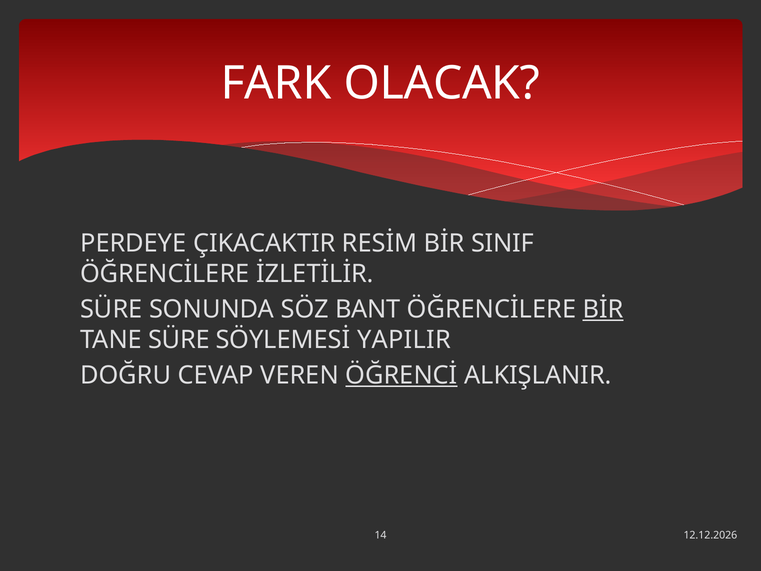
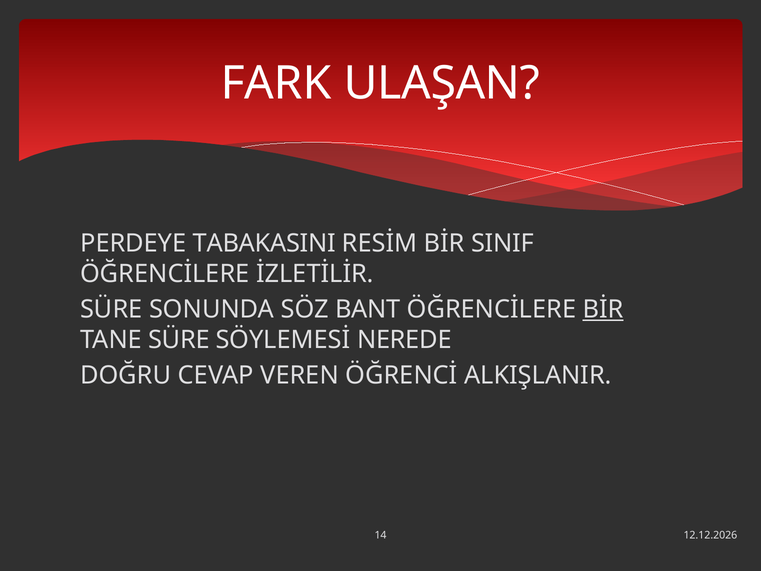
OLACAK: OLACAK -> ULAŞAN
ÇIKACAKTIR: ÇIKACAKTIR -> TABAKASINI
YAPILIR: YAPILIR -> NEREDE
ÖĞRENCİ underline: present -> none
